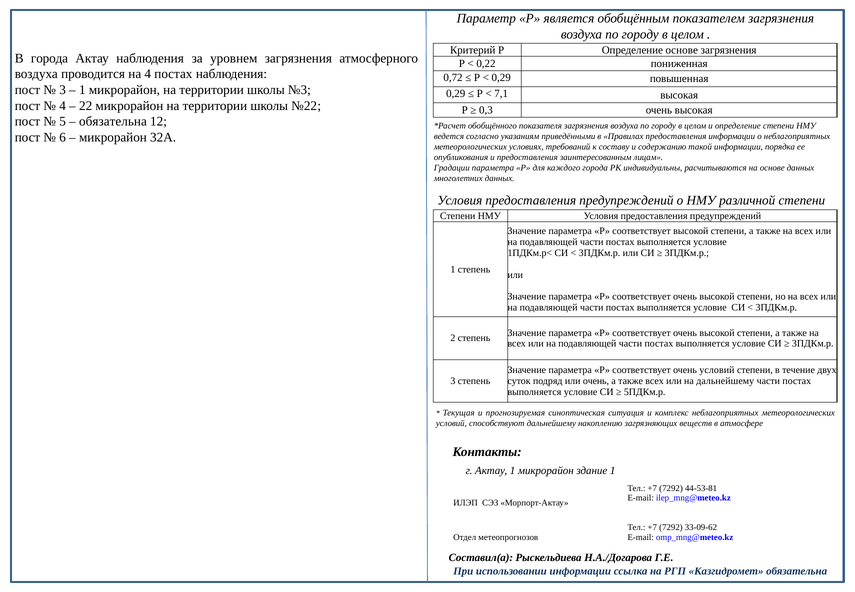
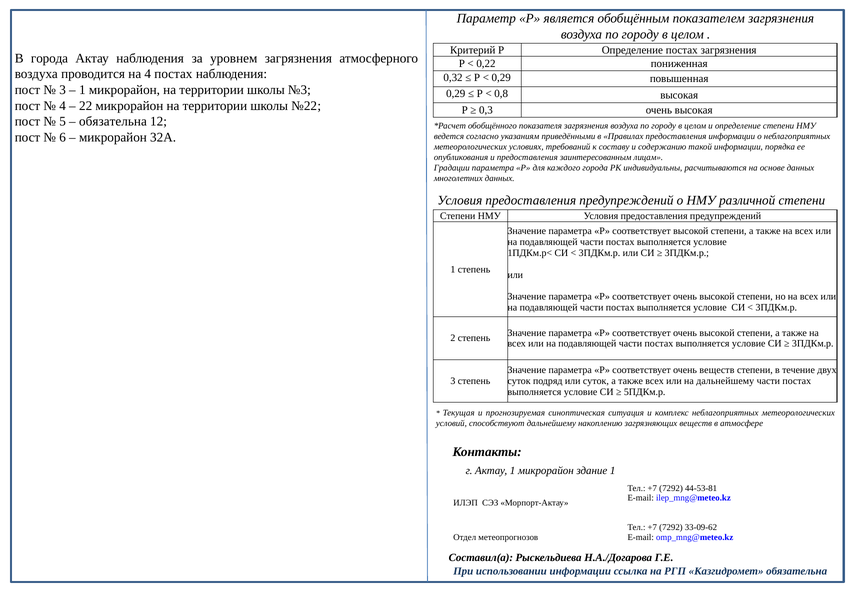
Определение основе: основе -> постах
0,72: 0,72 -> 0,32
7,1: 7,1 -> 0,8
очень условий: условий -> веществ
или очень: очень -> суток
